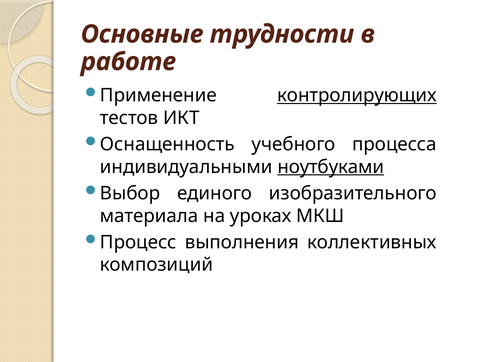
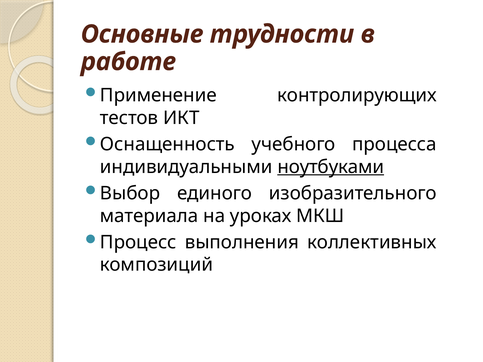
контролирующих underline: present -> none
